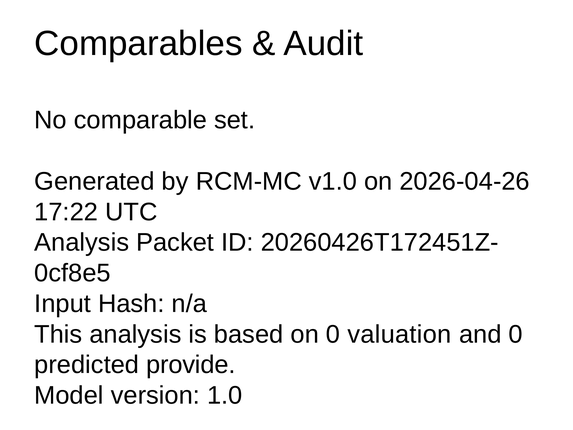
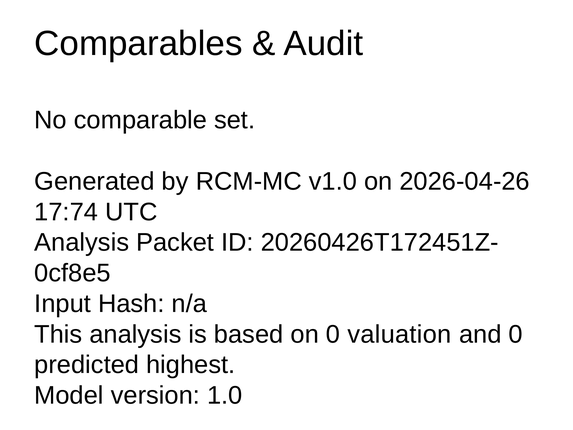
17:22: 17:22 -> 17:74
provide: provide -> highest
